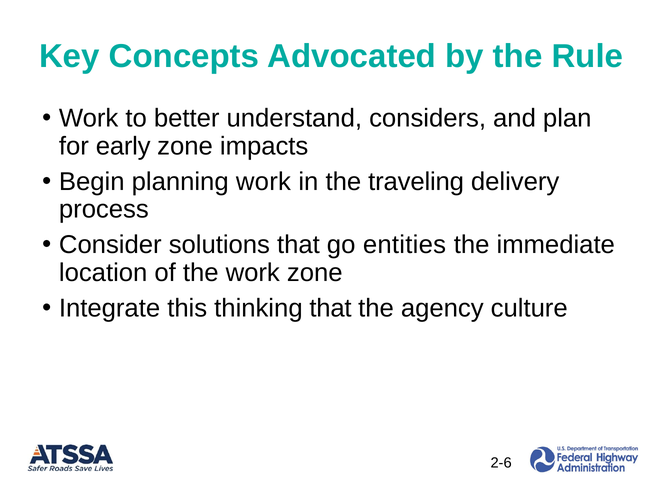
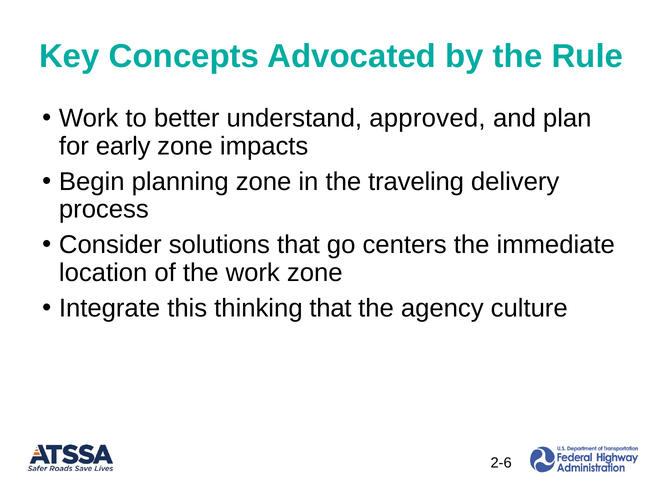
considers: considers -> approved
planning work: work -> zone
entities: entities -> centers
